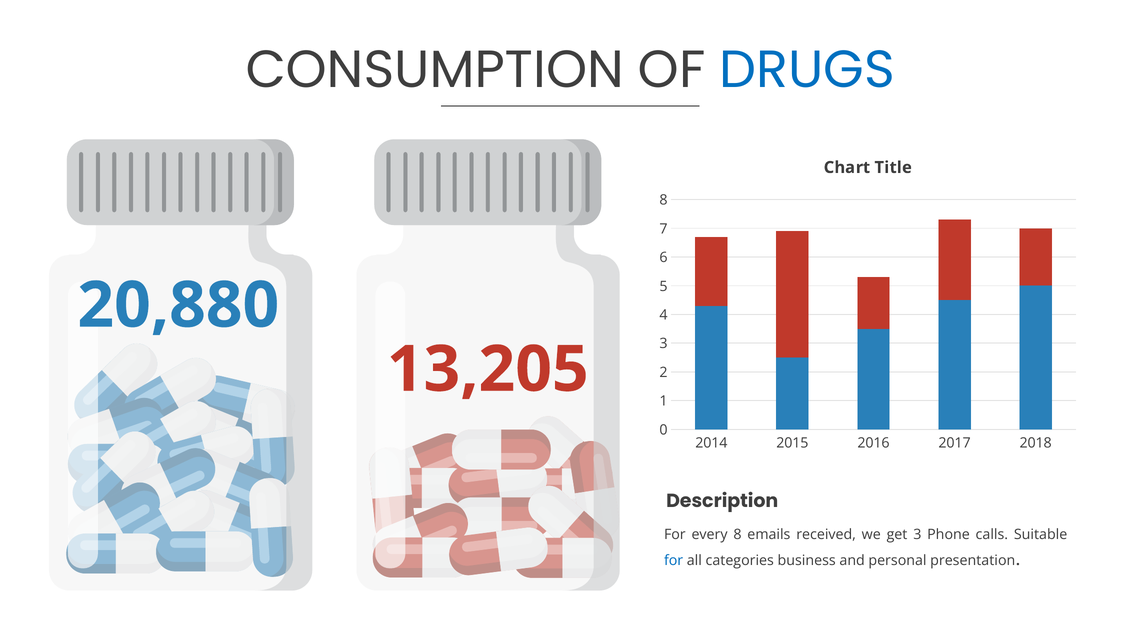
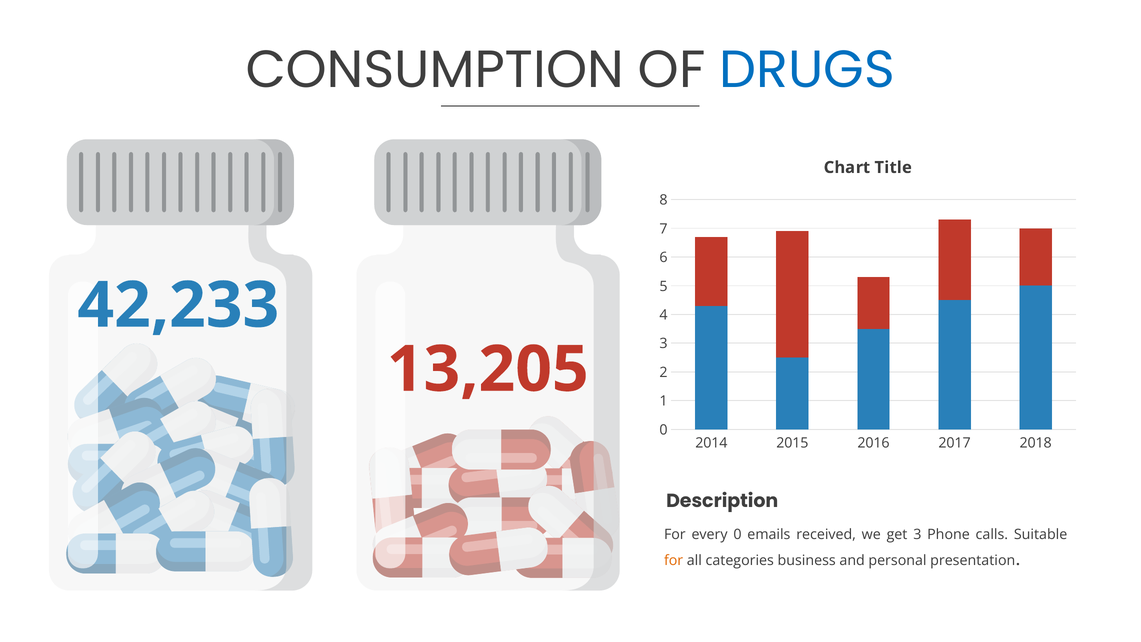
20,880: 20,880 -> 42,233
every 8: 8 -> 0
for at (674, 560) colour: blue -> orange
